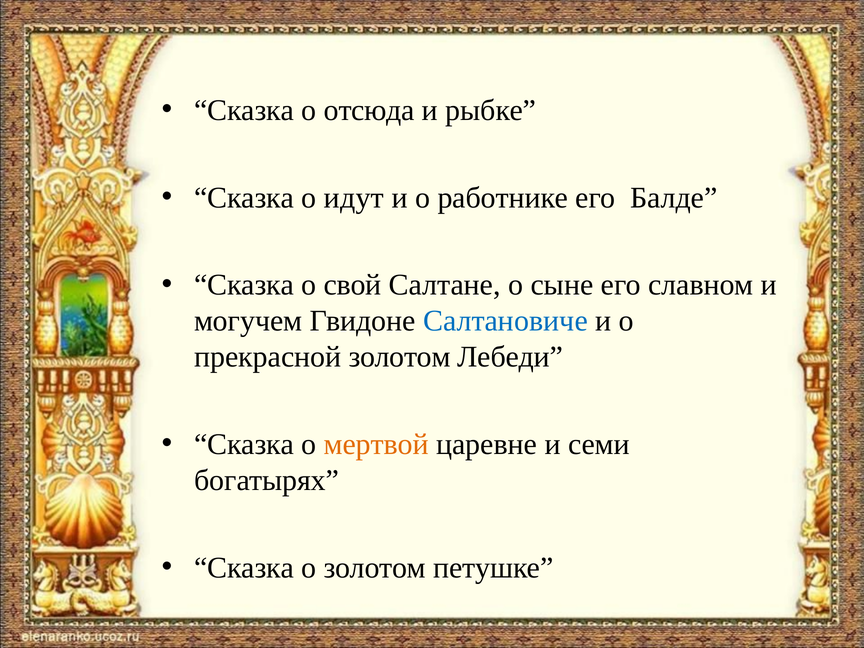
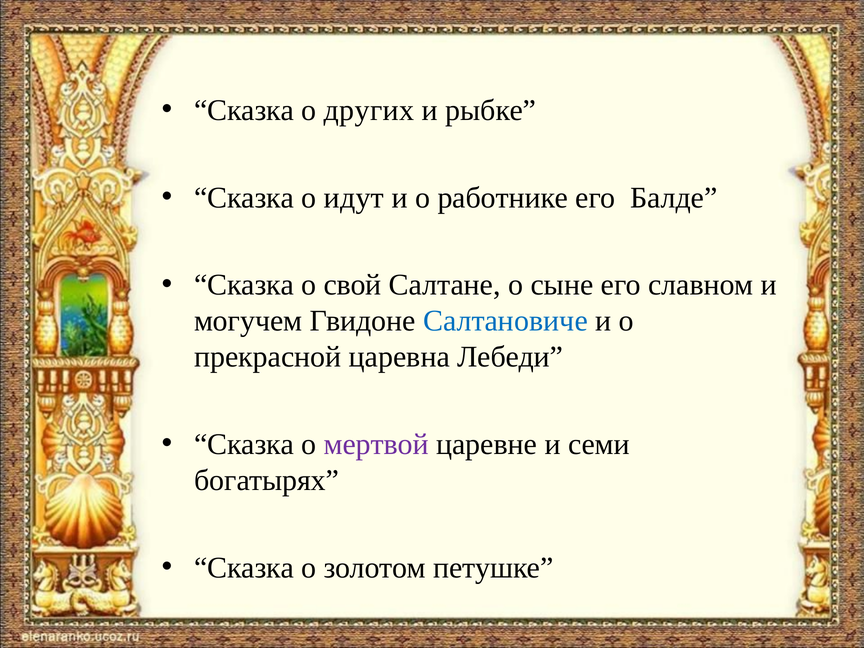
отсюда: отсюда -> других
прекрасной золотом: золотом -> царевна
мертвой colour: orange -> purple
